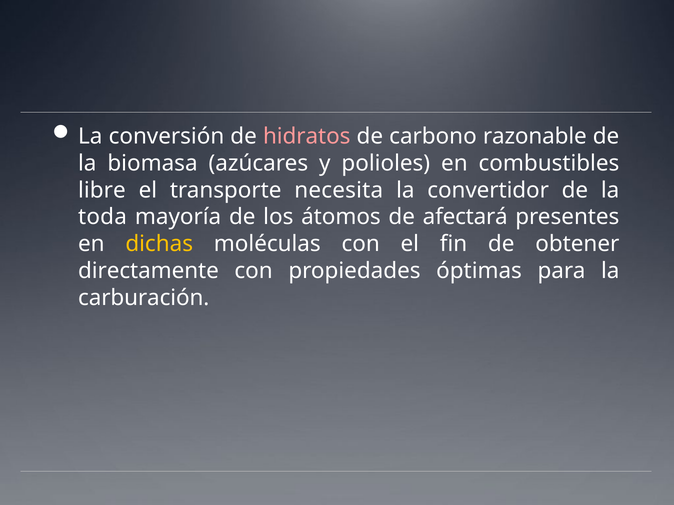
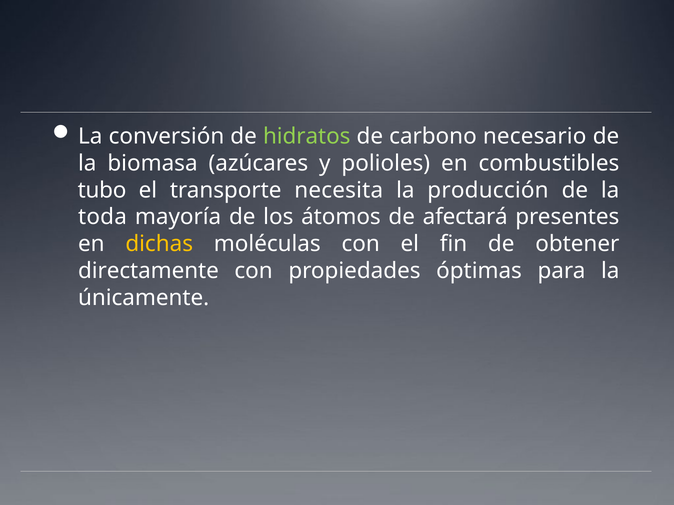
hidratos colour: pink -> light green
razonable: razonable -> necesario
libre: libre -> tubo
convertidor: convertidor -> producción
carburación: carburación -> únicamente
